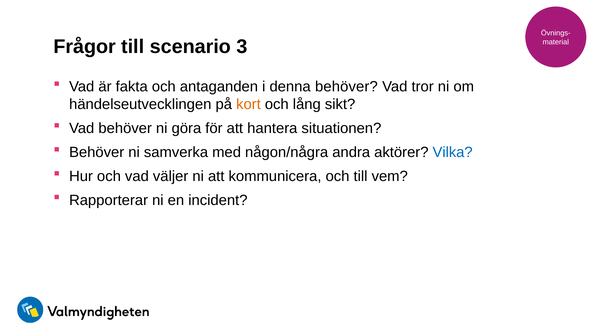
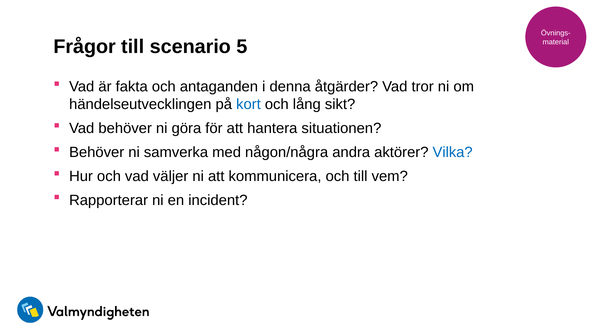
3: 3 -> 5
denna behöver: behöver -> åtgärder
kort colour: orange -> blue
